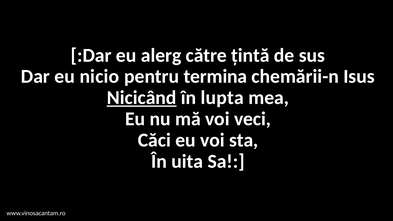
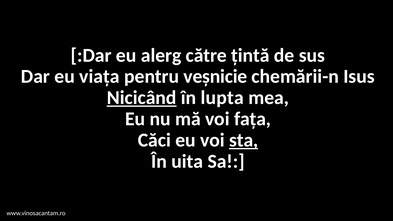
nicio: nicio -> viața
termina: termina -> veșnicie
veci: veci -> fața
sta underline: none -> present
